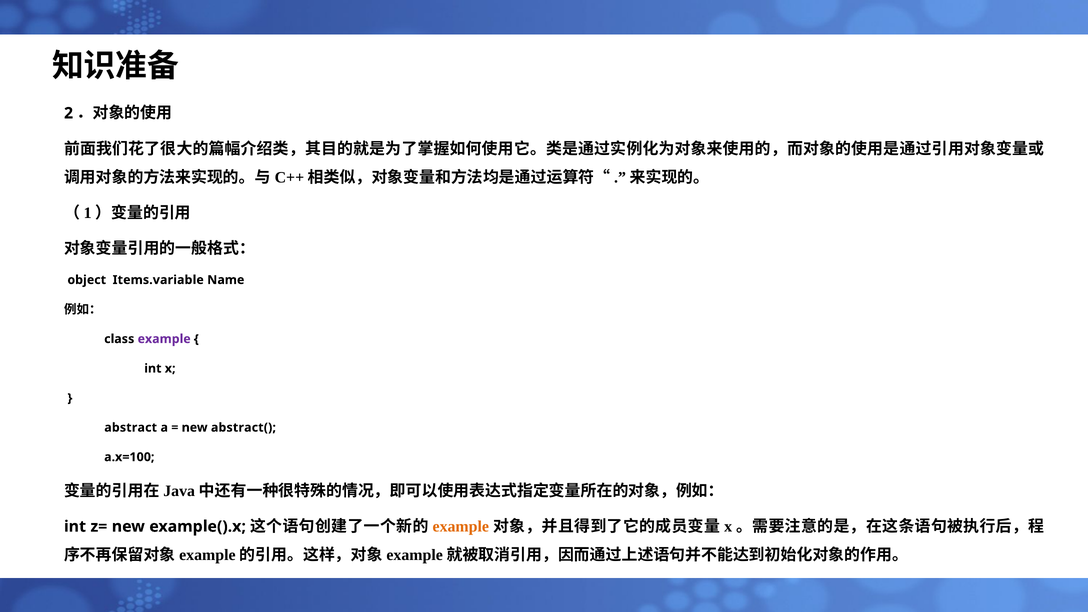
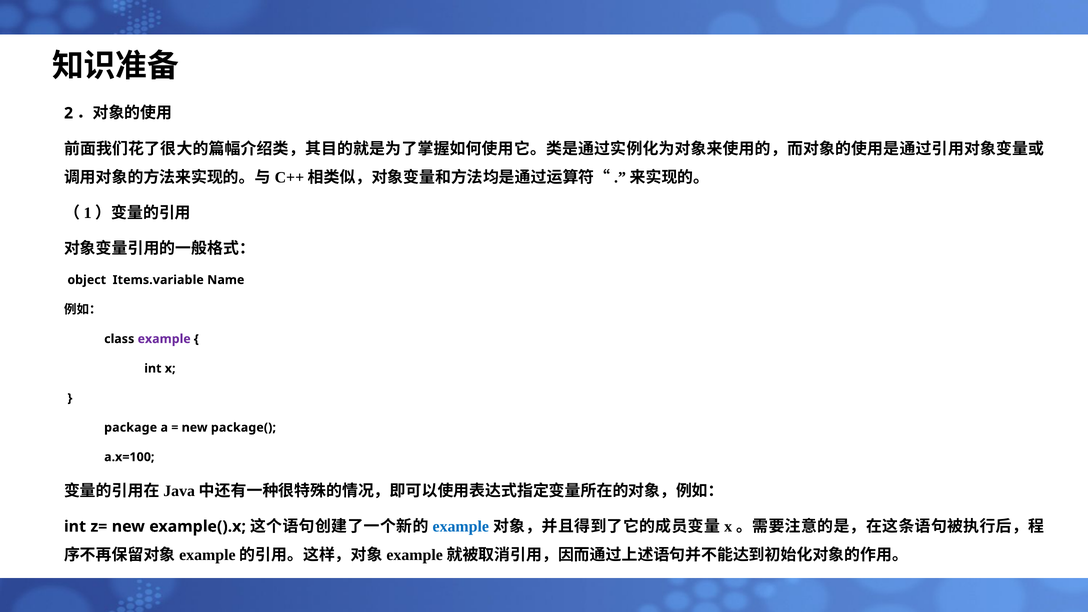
abstract: abstract -> package
abstract(: abstract( -> package(
example at (461, 527) colour: orange -> blue
